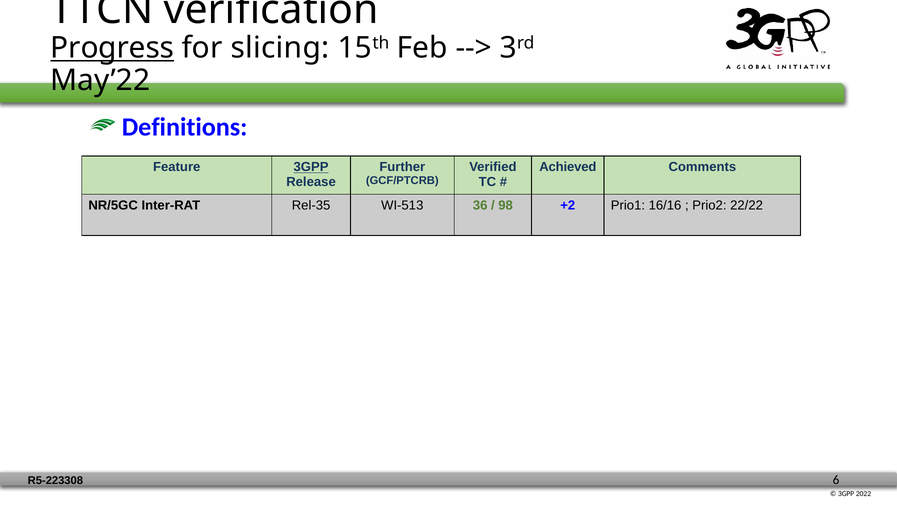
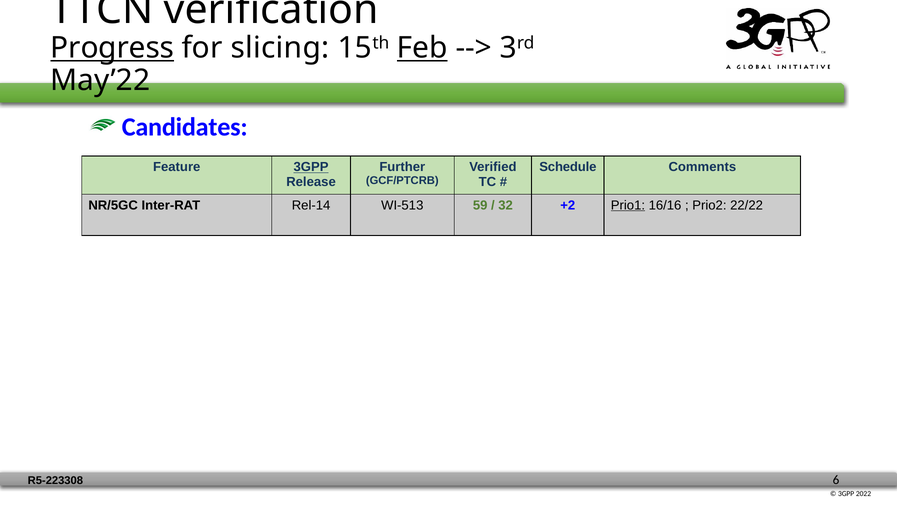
Feb underline: none -> present
Definitions: Definitions -> Candidates
Achieved: Achieved -> Schedule
Rel-35: Rel-35 -> Rel-14
36: 36 -> 59
98: 98 -> 32
Prio1 underline: none -> present
